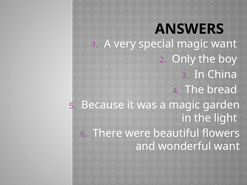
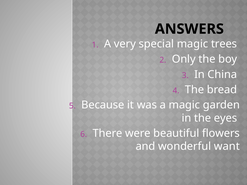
magic want: want -> trees
light: light -> eyes
